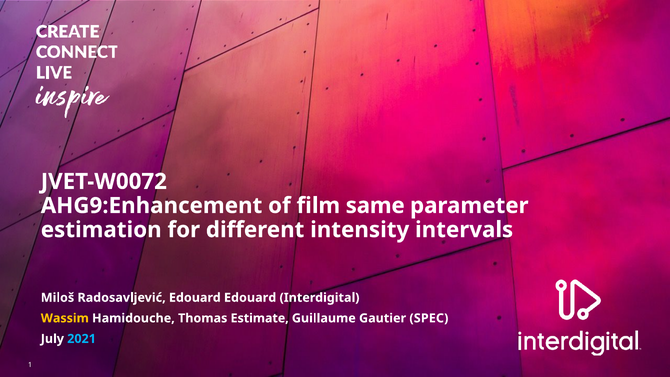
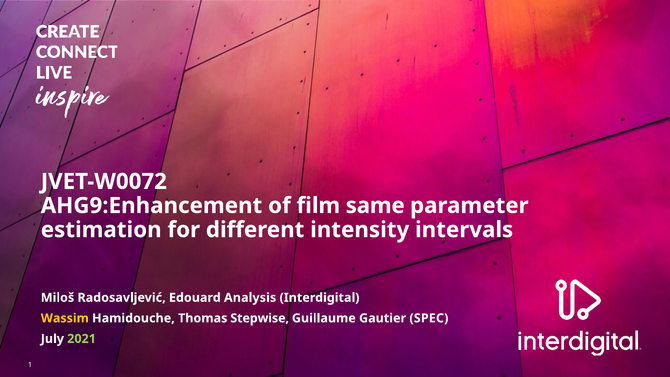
Edouard Edouard: Edouard -> Analysis
Estimate: Estimate -> Stepwise
2021 colour: light blue -> light green
